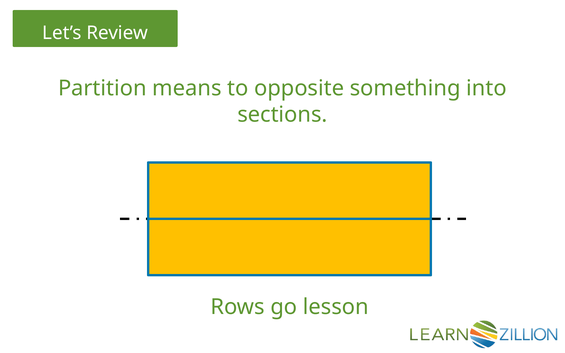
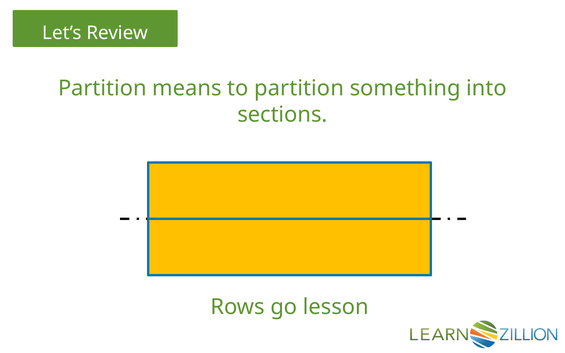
to opposite: opposite -> partition
